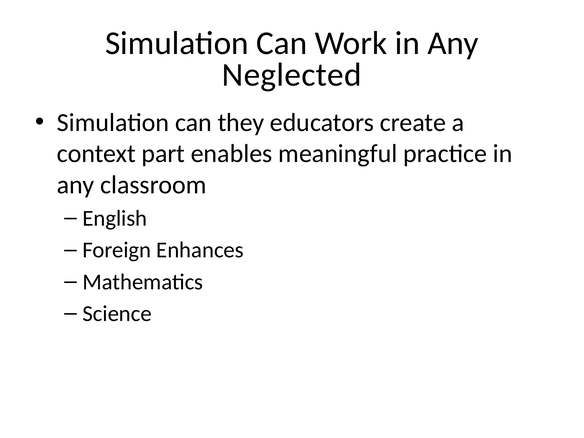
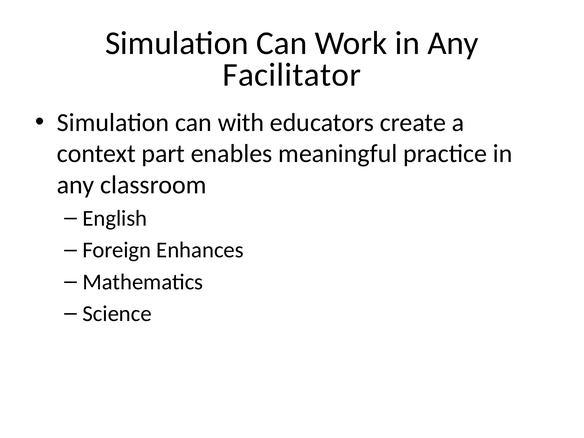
Neglected: Neglected -> Facilitator
they: they -> with
